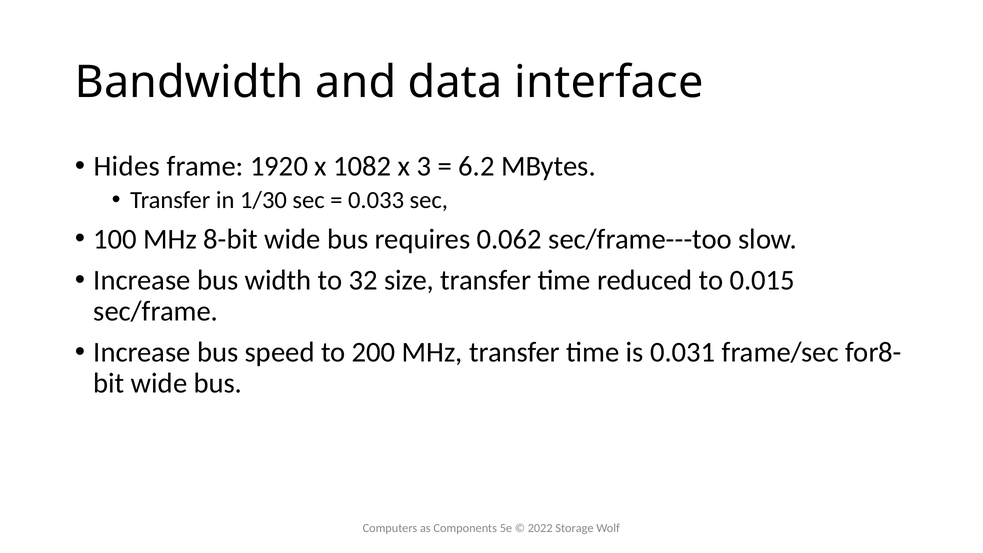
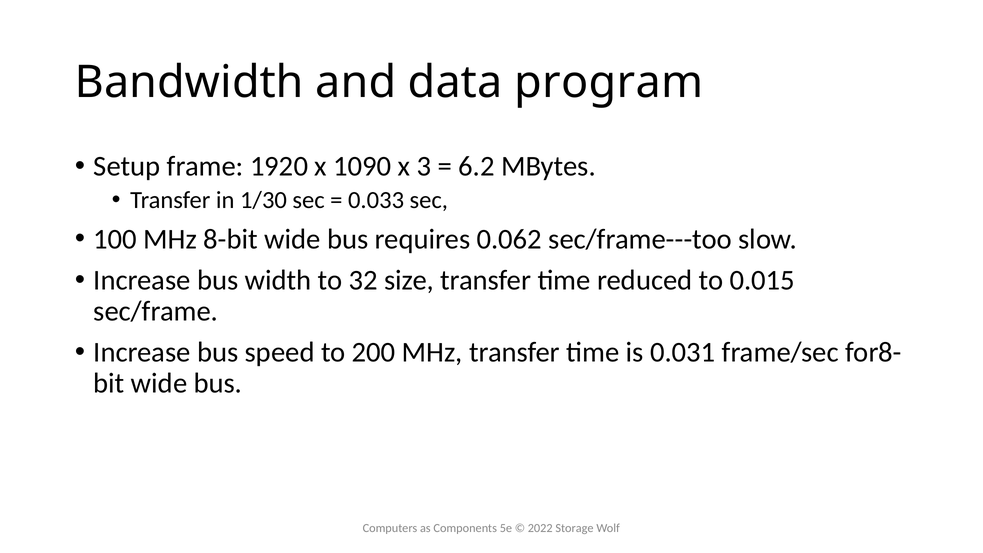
interface: interface -> program
Hides: Hides -> Setup
1082: 1082 -> 1090
